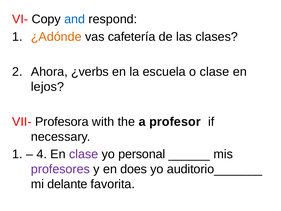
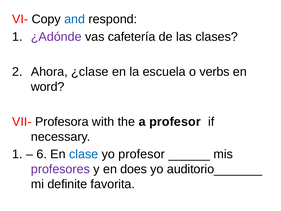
¿Adónde colour: orange -> purple
¿verbs: ¿verbs -> ¿clase
o clase: clase -> verbs
lejos: lejos -> word
4: 4 -> 6
clase at (84, 154) colour: purple -> blue
yo personal: personal -> profesor
delante: delante -> definite
